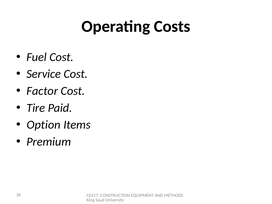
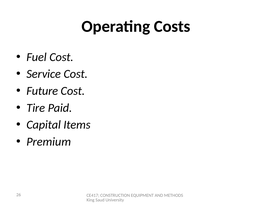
Factor: Factor -> Future
Option: Option -> Capital
